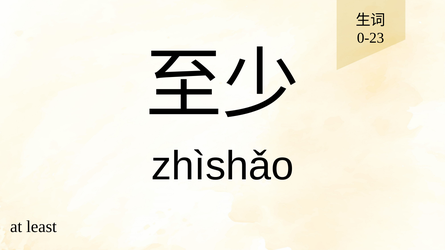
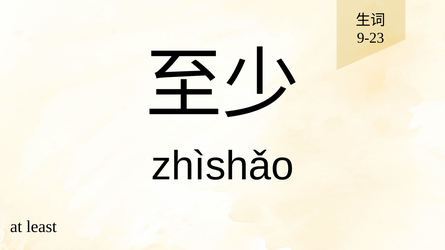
0-23: 0-23 -> 9-23
